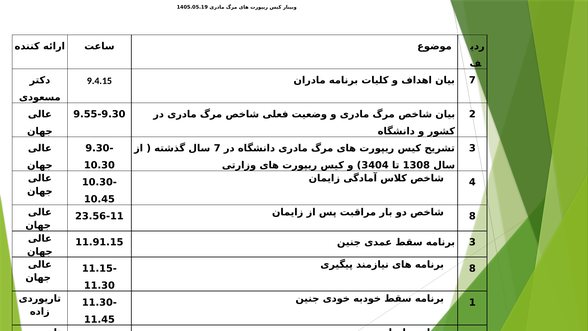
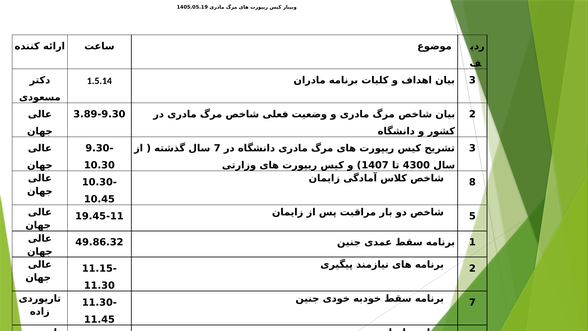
9.4.15: 9.4.15 -> 1.5.14
7 at (472, 80): 7 -> 3
9.55-9.30: 9.55-9.30 -> 3.89-9.30
3404: 3404 -> 1407
1308: 1308 -> 4300
4: 4 -> 8
23.56-11: 23.56-11 -> 19.45-11
8 at (472, 216): 8 -> 5
11.91.15: 11.91.15 -> 49.86.32
3 at (472, 242): 3 -> 1
8 at (472, 268): 8 -> 2
1 at (472, 302): 1 -> 7
